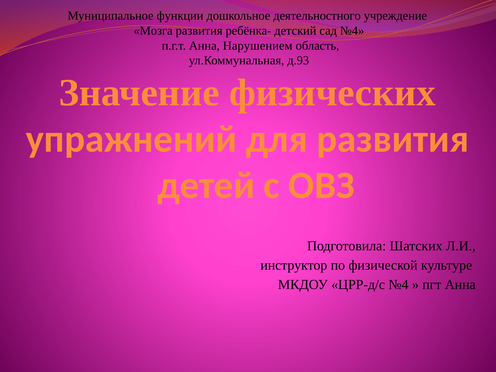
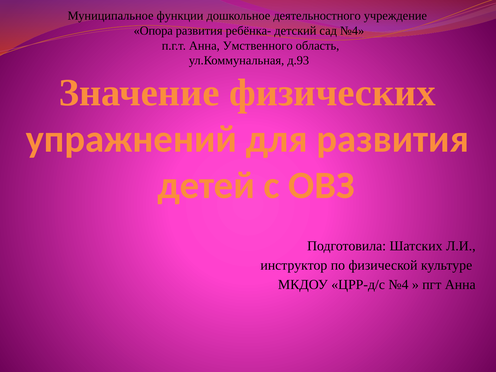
Мозга: Мозга -> Опора
Нарушением: Нарушением -> Умственного
